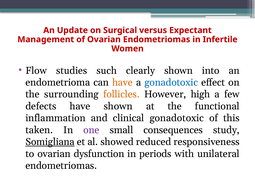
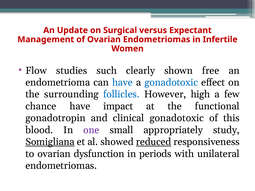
into: into -> free
have at (122, 83) colour: orange -> blue
follicles colour: orange -> blue
defects: defects -> chance
have shown: shown -> impact
inflammation: inflammation -> gonadotropin
taken: taken -> blood
consequences: consequences -> appropriately
reduced underline: none -> present
